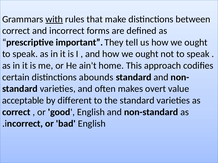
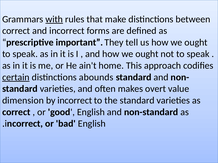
certain underline: none -> present
acceptable: acceptable -> dimension
by different: different -> incorrect
